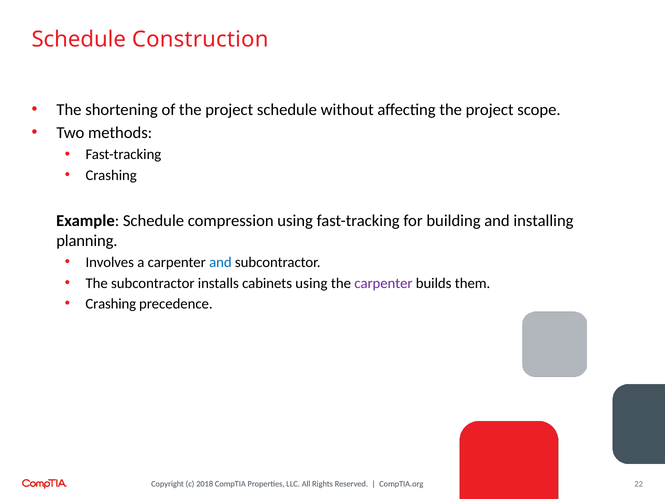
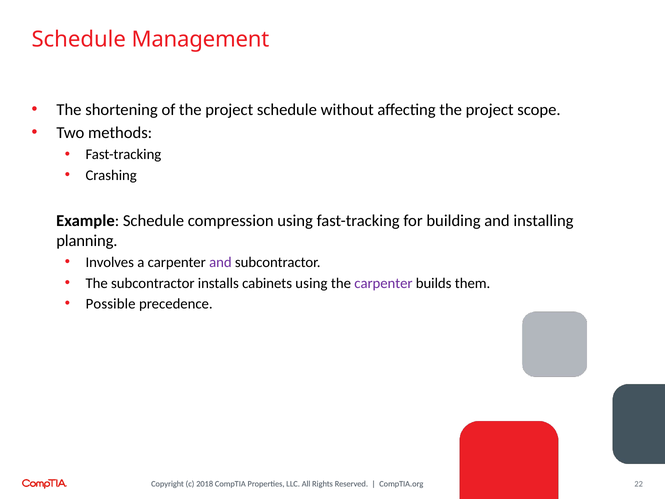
Construction: Construction -> Management
and at (220, 262) colour: blue -> purple
Crashing at (111, 304): Crashing -> Possible
